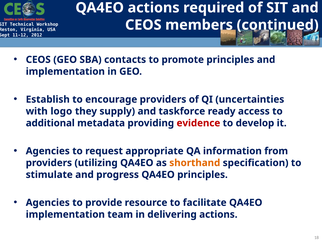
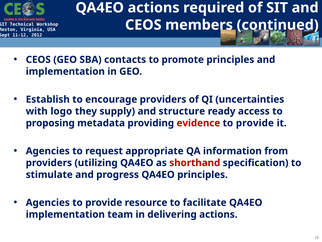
taskforce: taskforce -> structure
additional: additional -> proposing
develop at (255, 123): develop -> provide
shorthand colour: orange -> red
